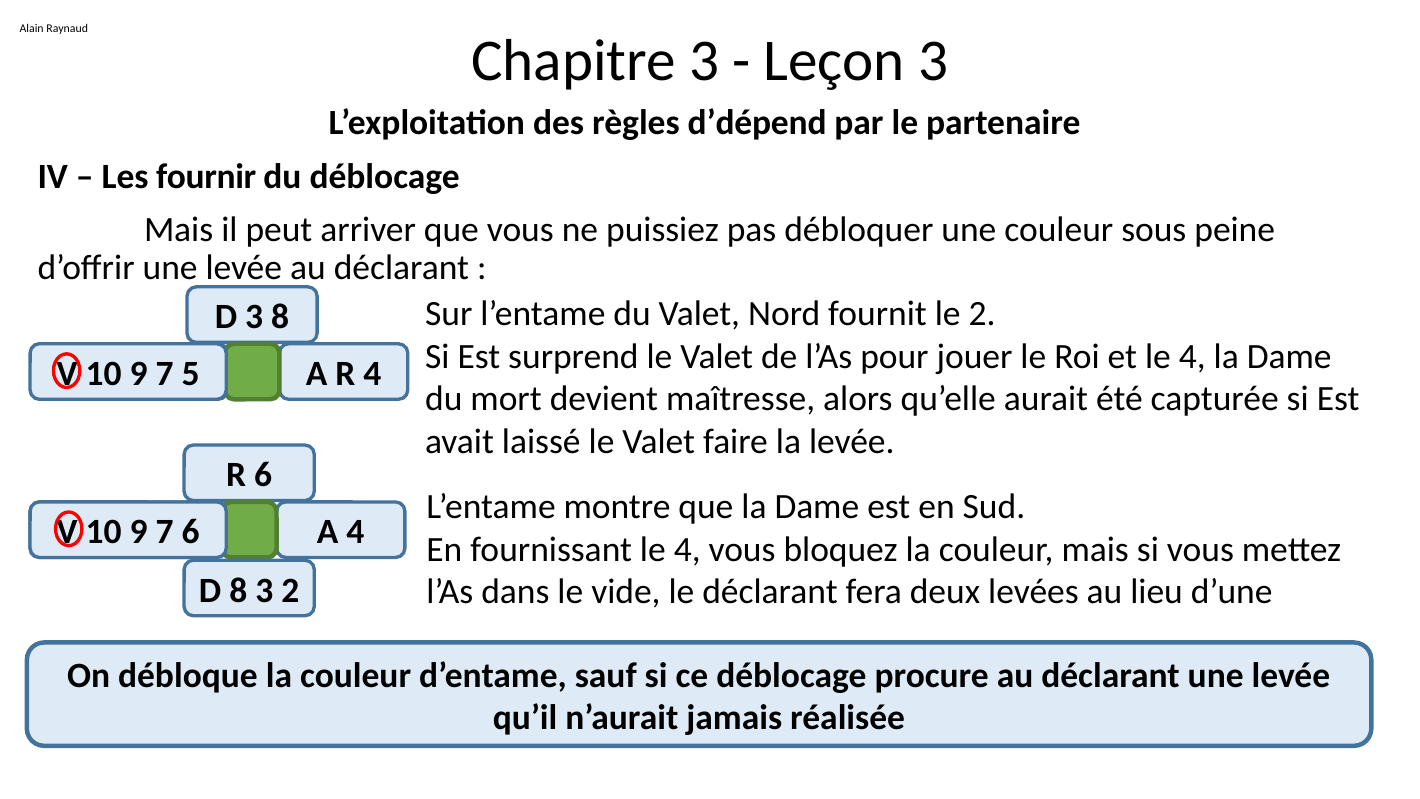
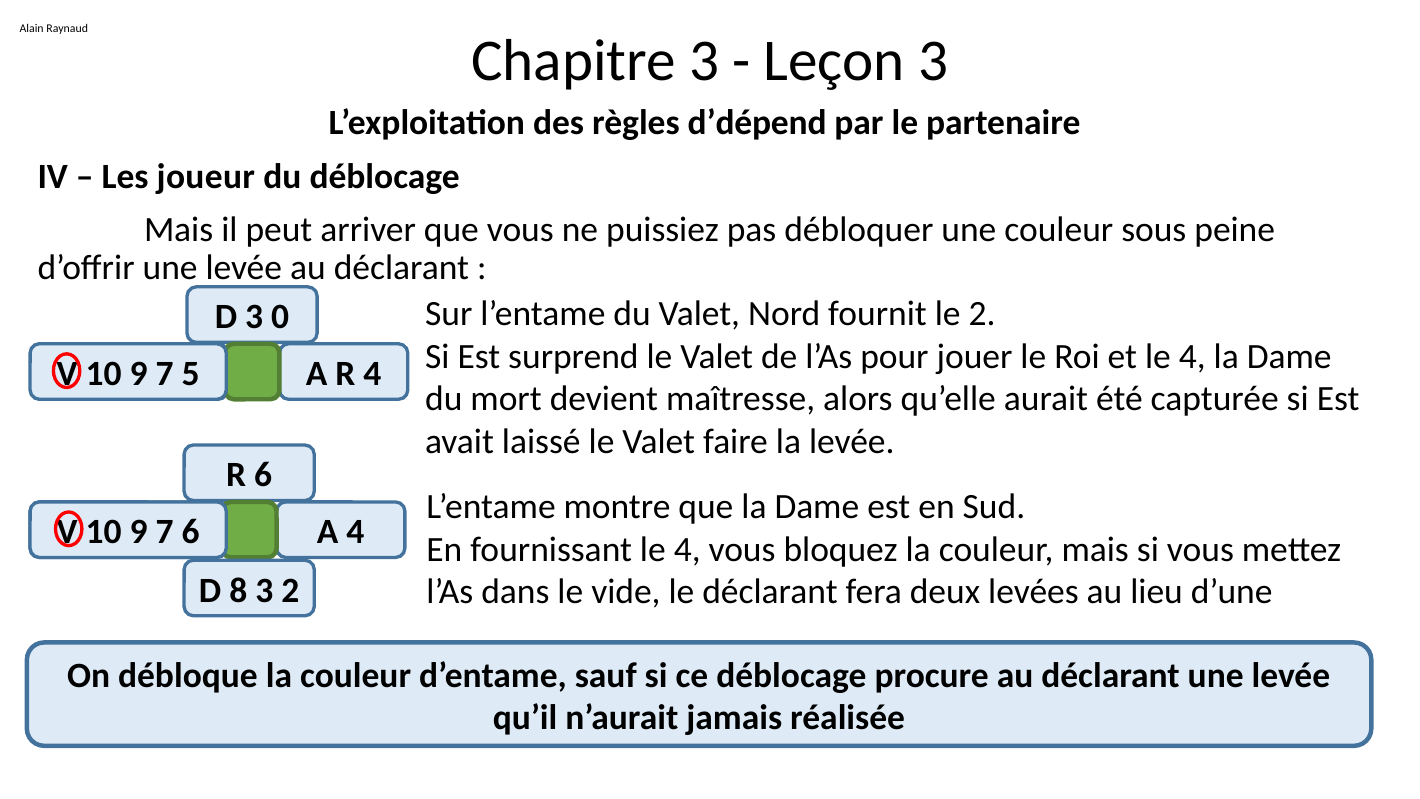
fournir: fournir -> joueur
3 8: 8 -> 0
